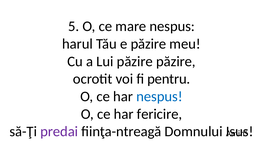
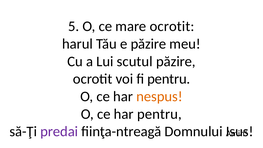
mare nespus: nespus -> ocrotit
Lui păzire: păzire -> scutul
nespus at (159, 96) colour: blue -> orange
har fericire: fericire -> pentru
